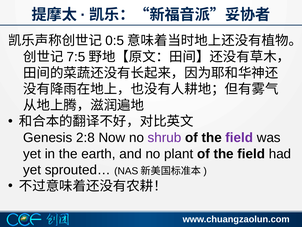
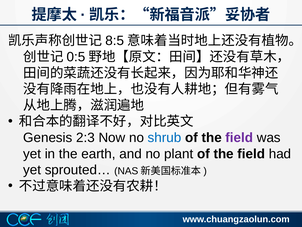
0:5: 0:5 -> 8:5
7:5: 7:5 -> 0:5
2:8: 2:8 -> 2:3
shrub colour: purple -> blue
